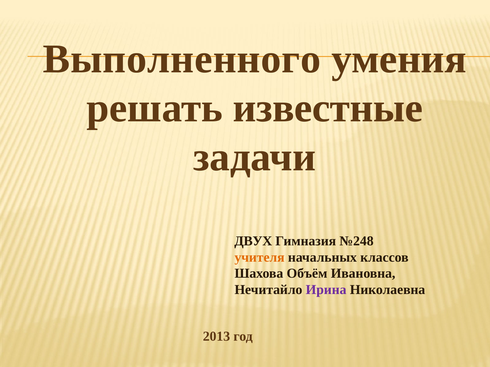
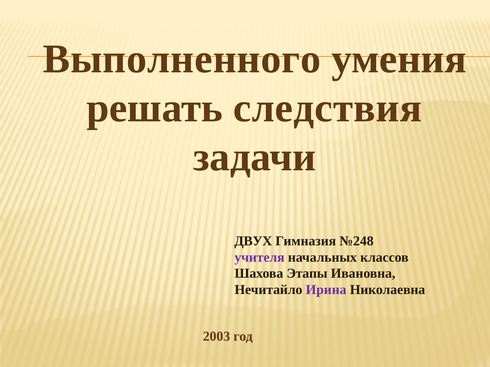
известные: известные -> следствия
учителя colour: orange -> purple
Объём: Объём -> Этапы
2013: 2013 -> 2003
